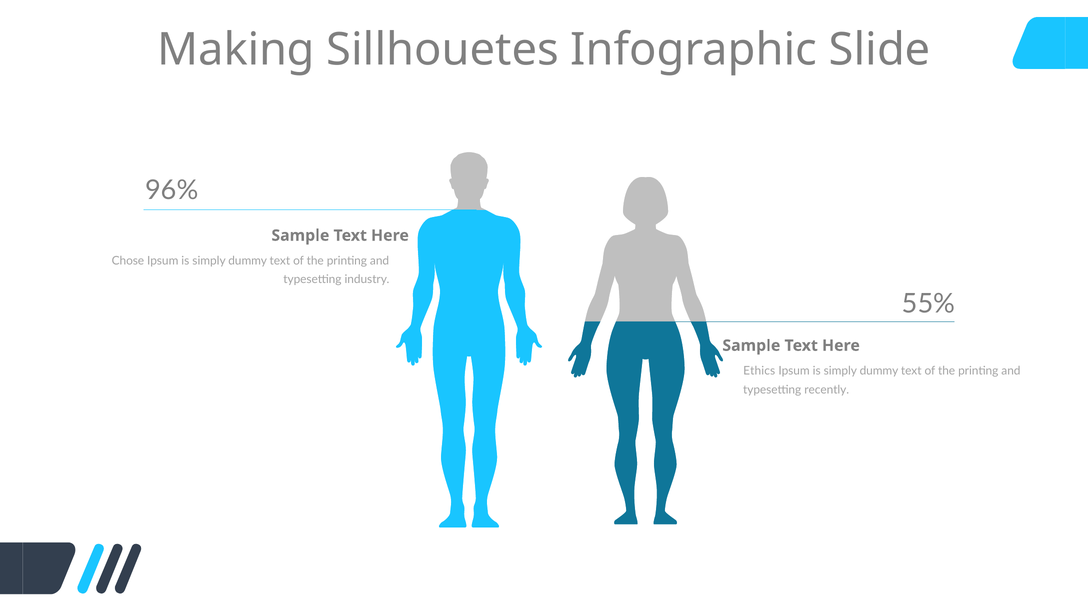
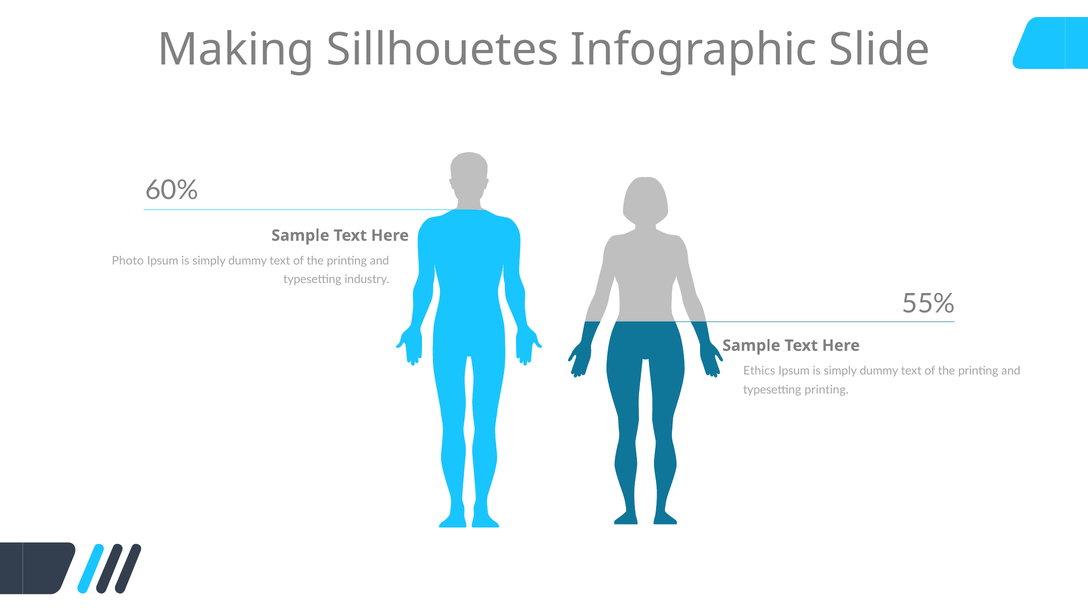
96%: 96% -> 60%
Chose: Chose -> Photo
typesetting recently: recently -> printing
